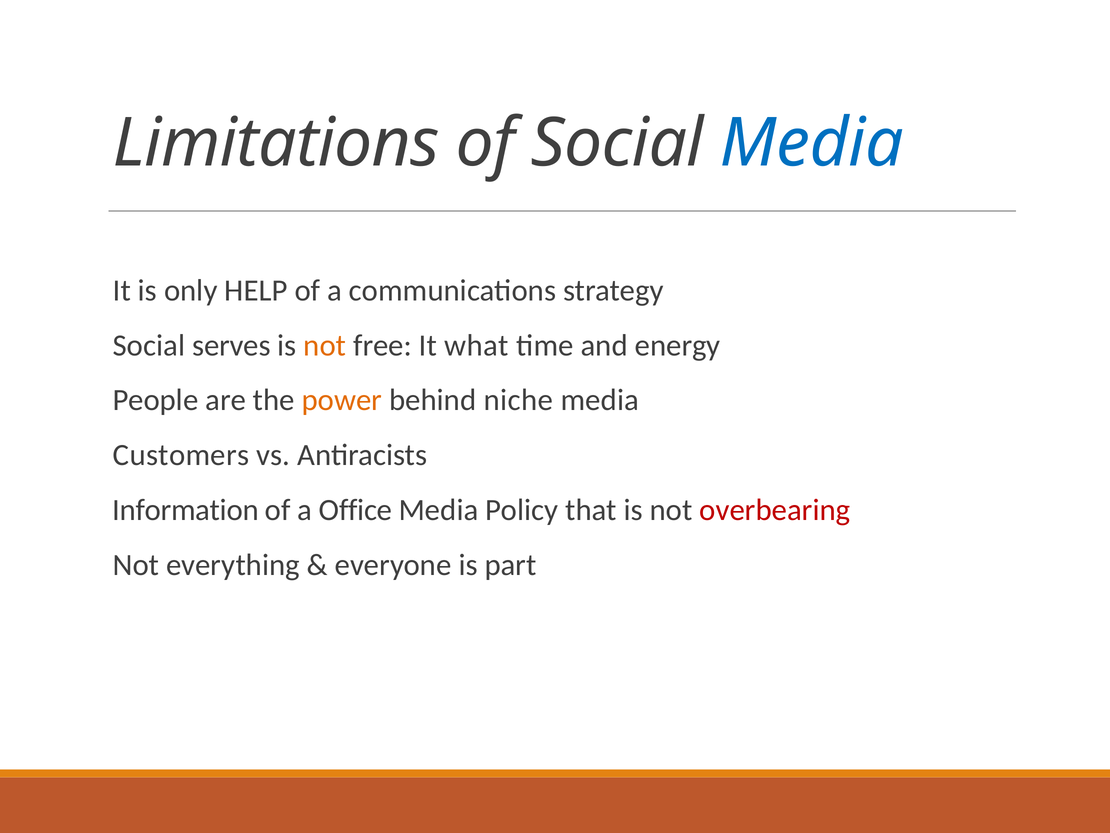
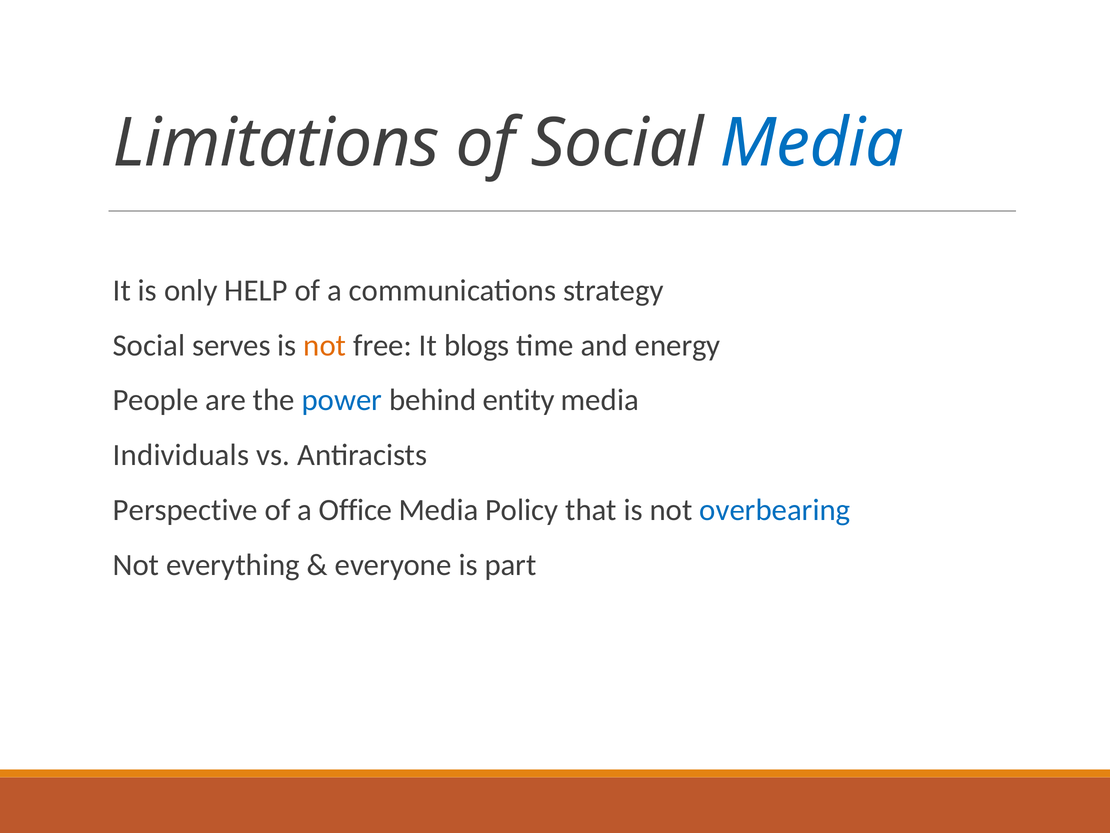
what: what -> blogs
power colour: orange -> blue
niche: niche -> entity
Customers: Customers -> Individuals
Information: Information -> Perspective
overbearing colour: red -> blue
